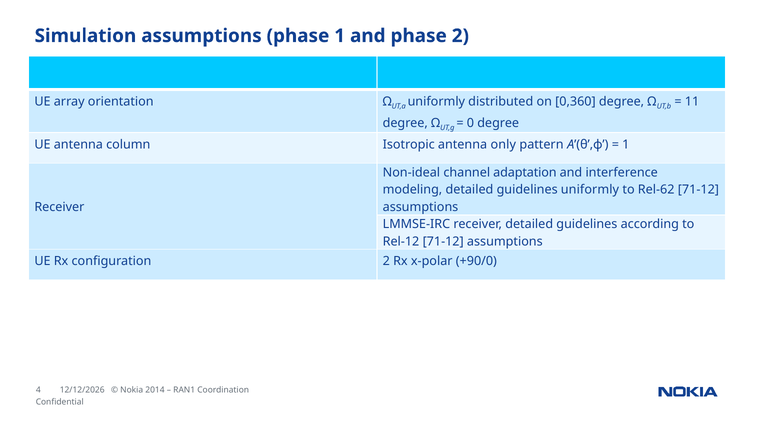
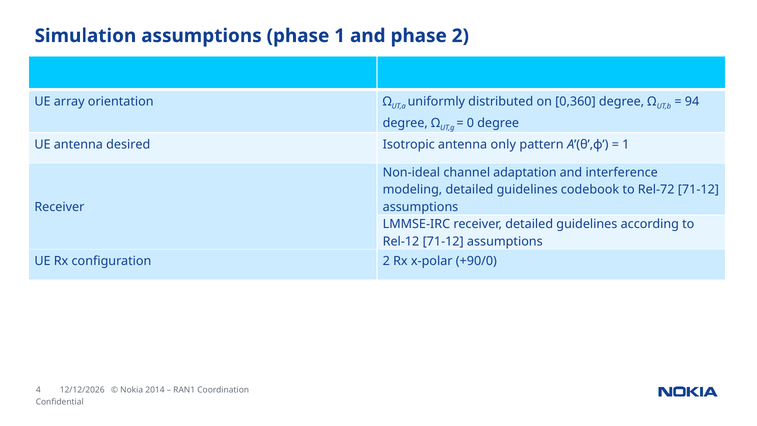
11: 11 -> 94
column: column -> desired
guidelines uniformly: uniformly -> codebook
Rel-62: Rel-62 -> Rel-72
